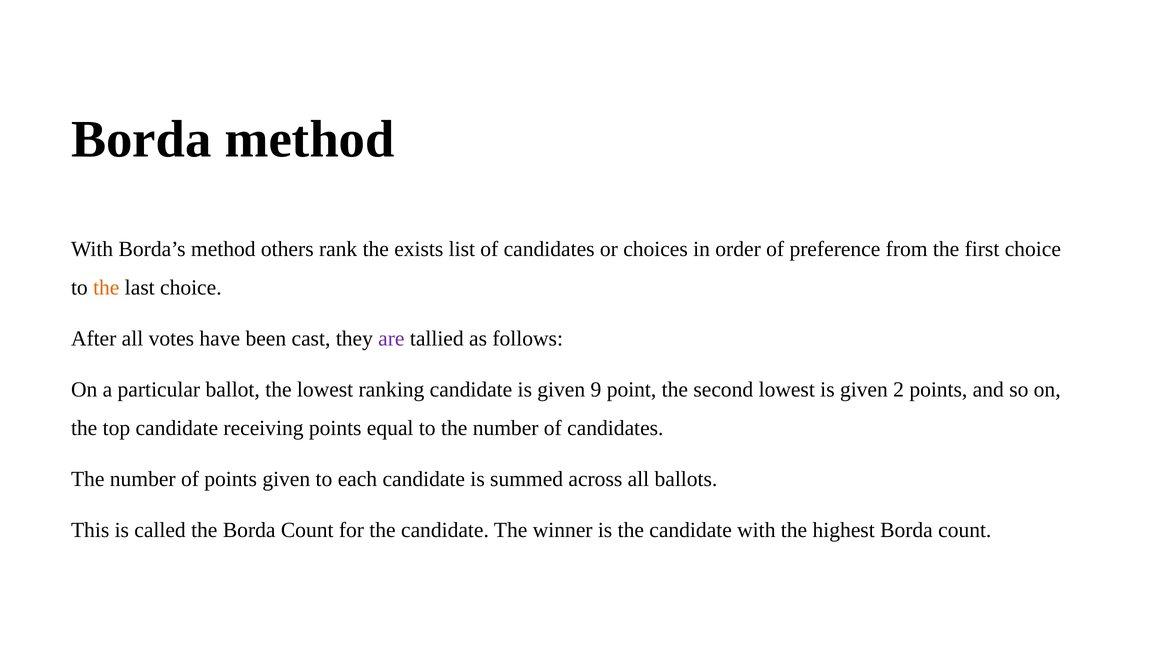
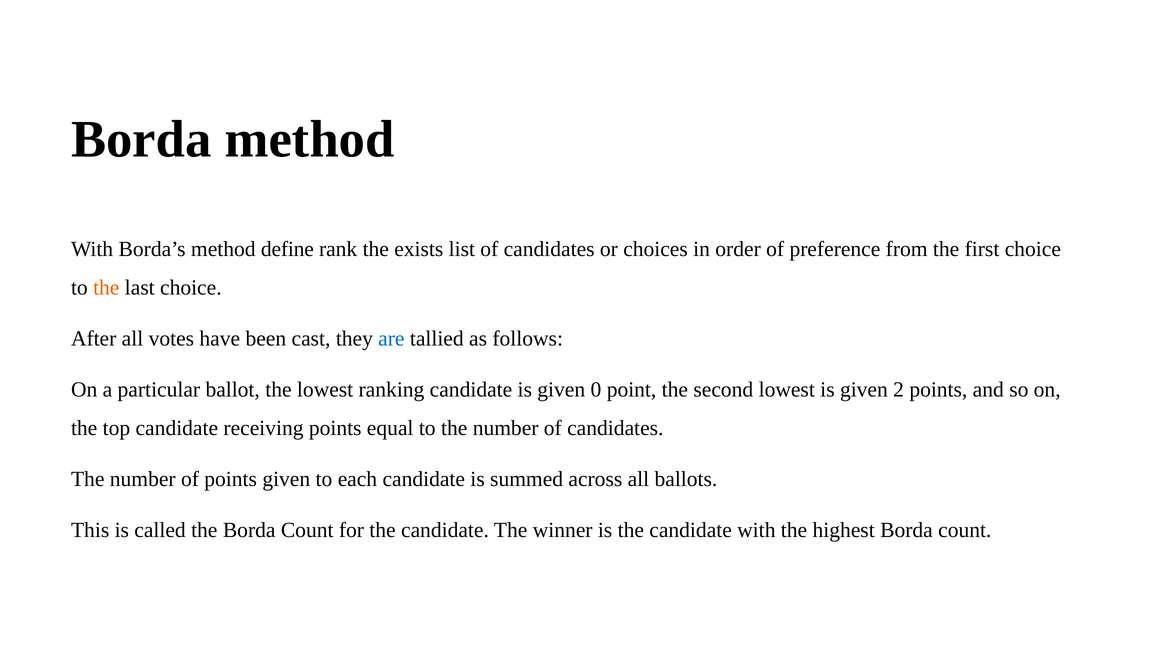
others: others -> define
are colour: purple -> blue
9: 9 -> 0
